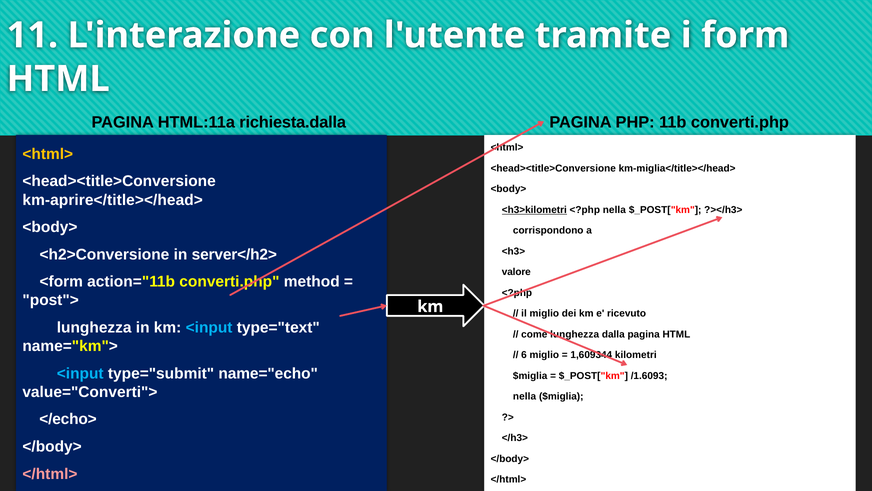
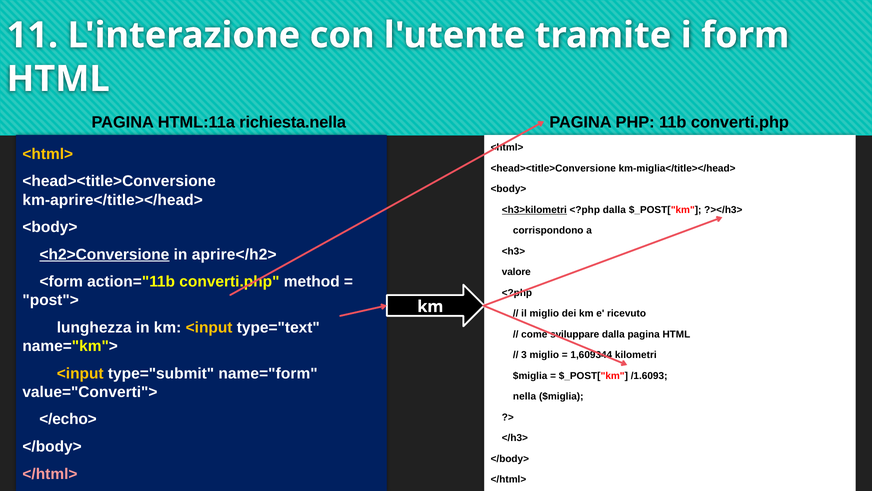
richiesta.dalla: richiesta.dalla -> richiesta.nella
<?php nella: nella -> dalla
<h2>Conversione underline: none -> present
server</h2>: server</h2> -> aprire</h2>
<input at (209, 327) colour: light blue -> yellow
come lunghezza: lunghezza -> sviluppare
6: 6 -> 3
<input at (80, 373) colour: light blue -> yellow
name="echo: name="echo -> name="form
